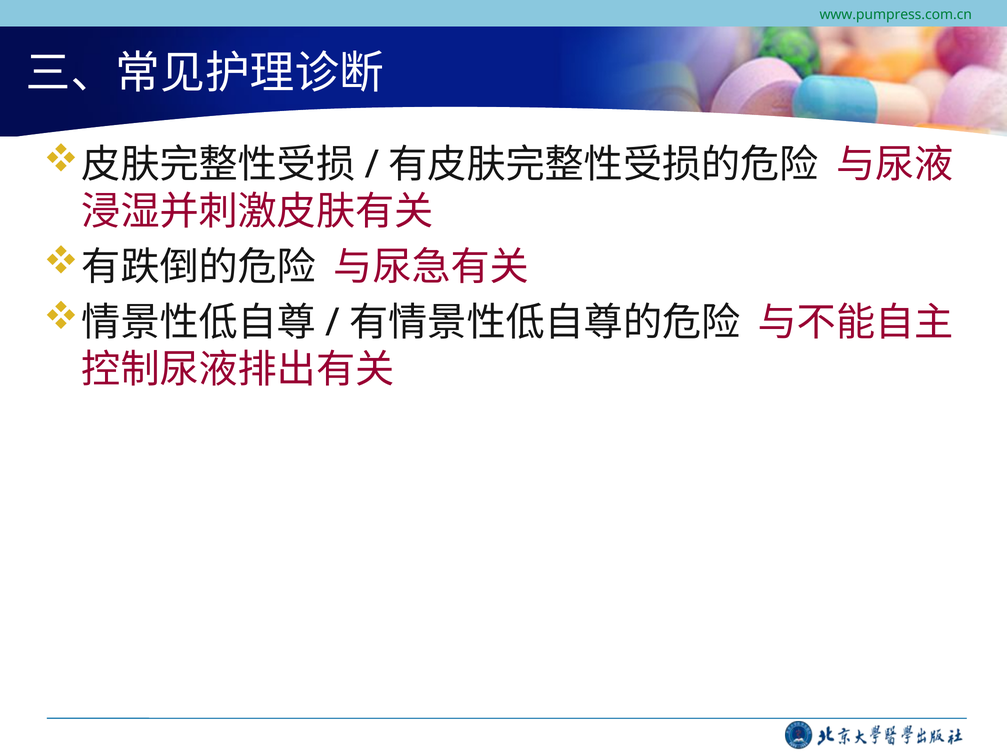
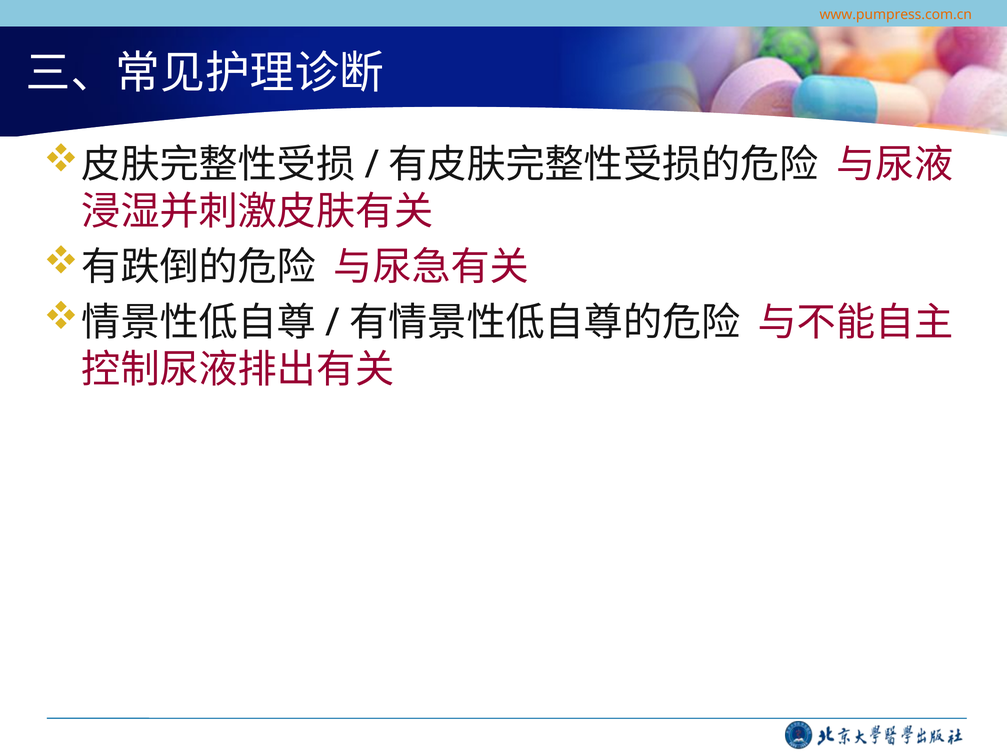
www.pumpress.com.cn colour: green -> orange
